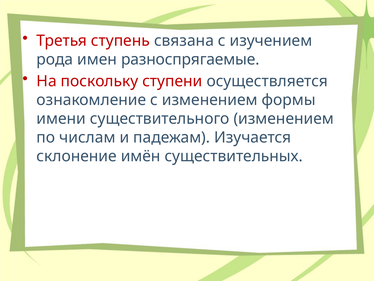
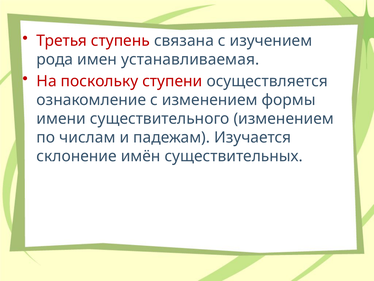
разноспрягаемые: разноспрягаемые -> устанавливаемая
